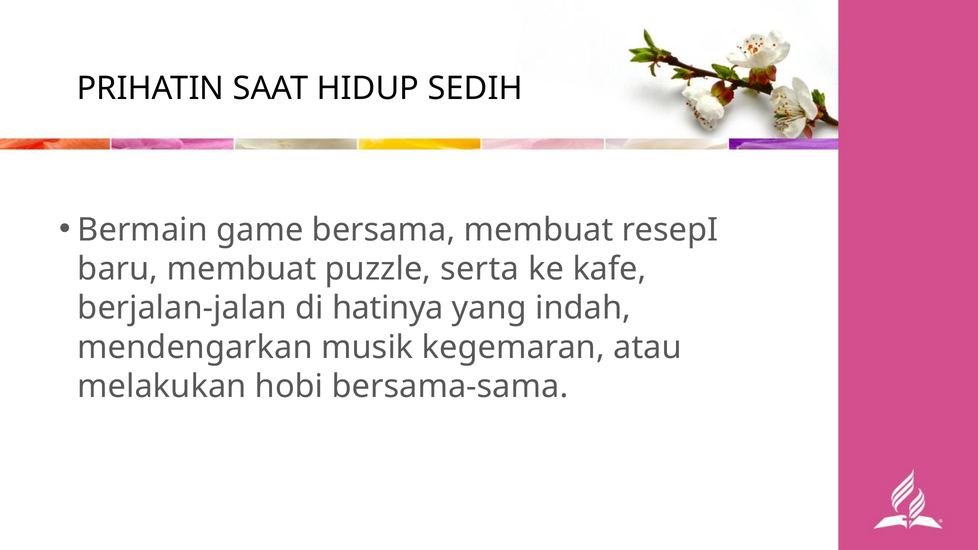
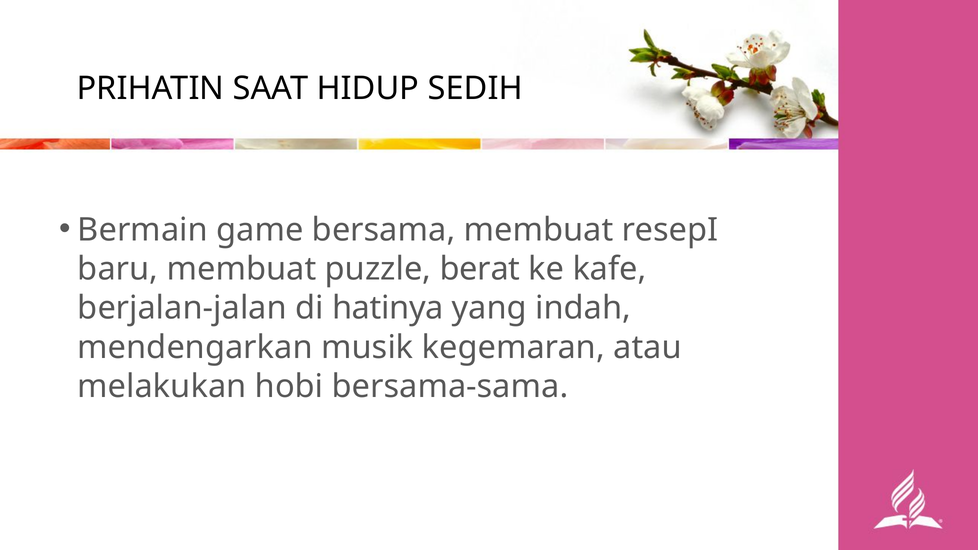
serta: serta -> berat
